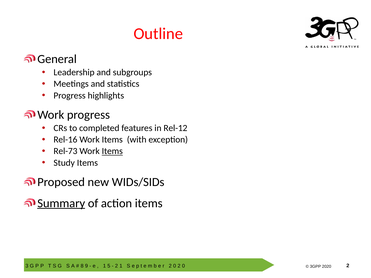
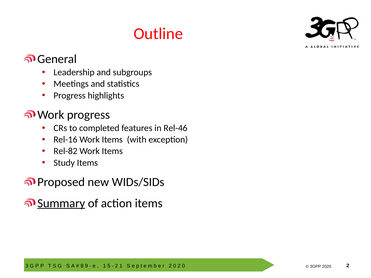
Rel-12: Rel-12 -> Rel-46
Rel-73: Rel-73 -> Rel-82
Items at (112, 151) underline: present -> none
